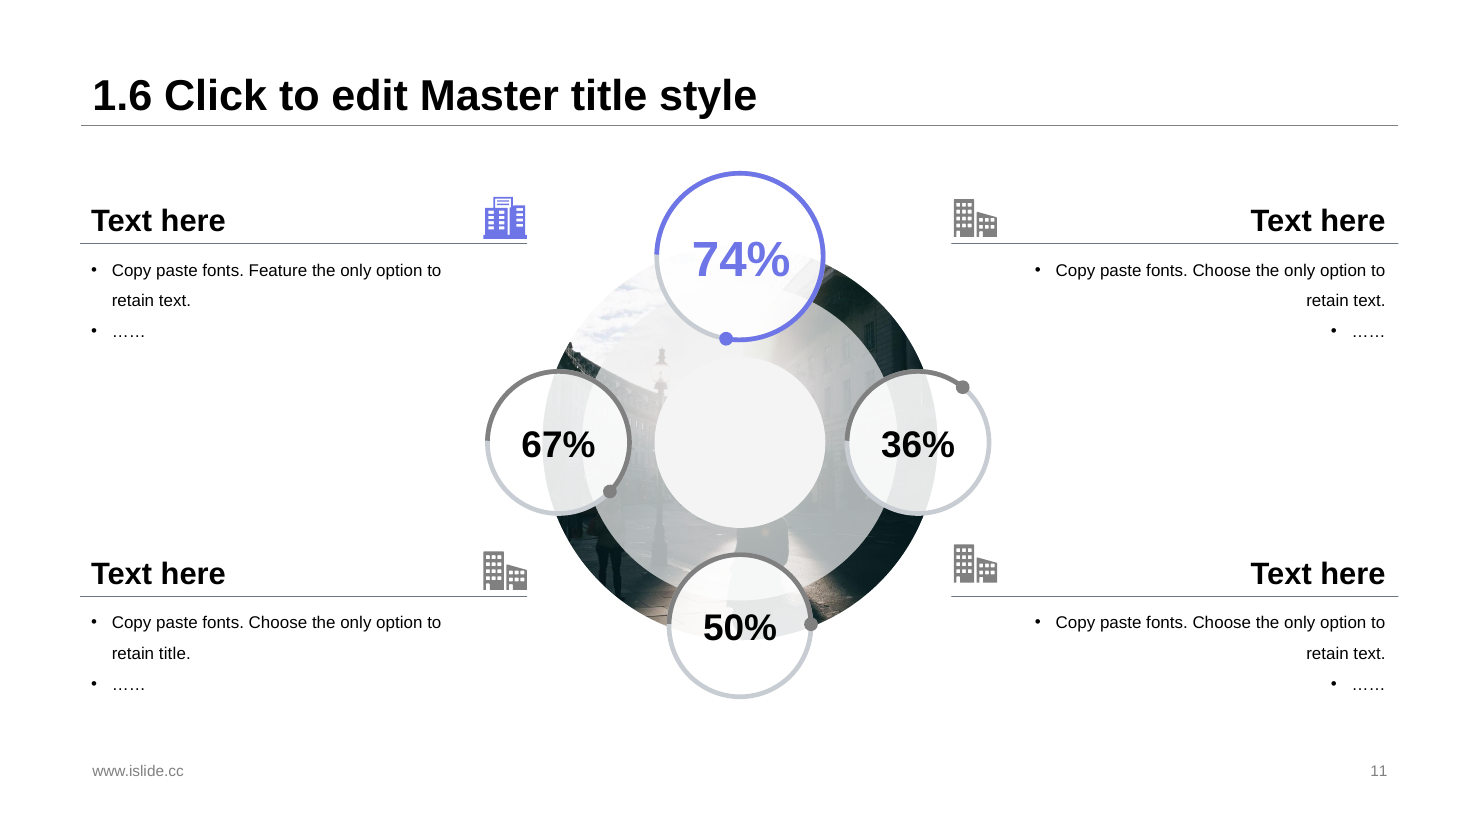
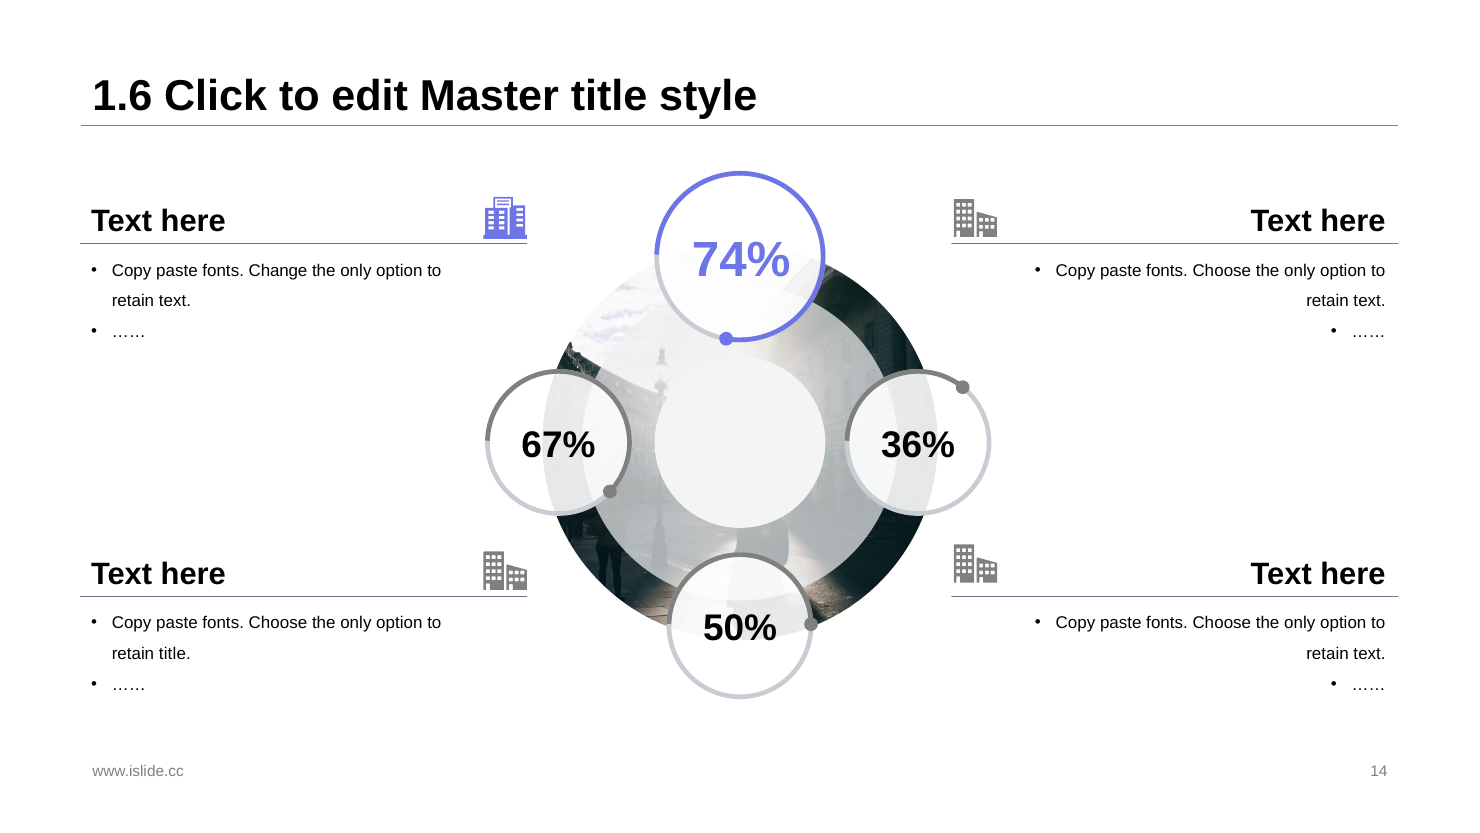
Feature: Feature -> Change
11: 11 -> 14
